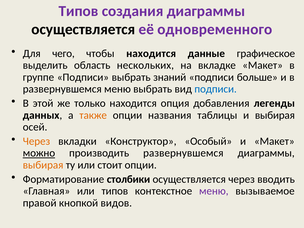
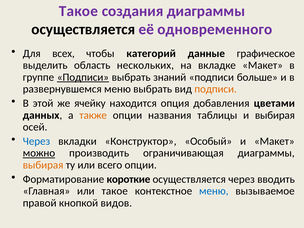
Типов at (79, 11): Типов -> Такое
чего: чего -> всех
чтобы находится: находится -> категорий
Подписи at (83, 77) underline: none -> present
подписи at (216, 89) colour: blue -> orange
только: только -> ячейку
легенды: легенды -> цветами
Через at (36, 141) colour: orange -> blue
производить развернувшемся: развернувшемся -> ограничивающая
стоит: стоит -> всего
столбики: столбики -> короткие
или типов: типов -> такое
меню at (214, 191) colour: purple -> blue
